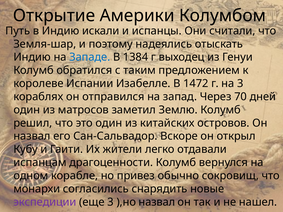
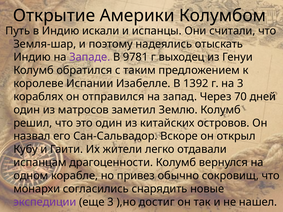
Западе colour: blue -> purple
1384: 1384 -> 9781
1472: 1472 -> 1392
),но назвал: назвал -> достиг
